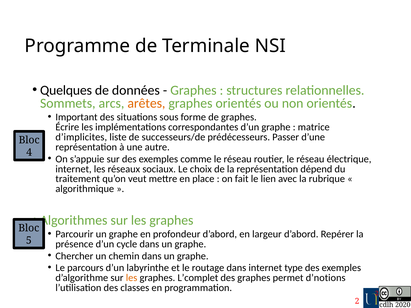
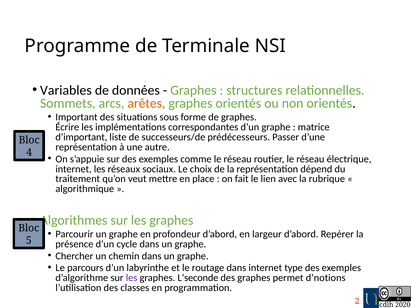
Quelques: Quelques -> Variables
d’implicites: d’implicites -> d’important
les at (132, 278) colour: orange -> purple
L’complet: L’complet -> L’seconde
